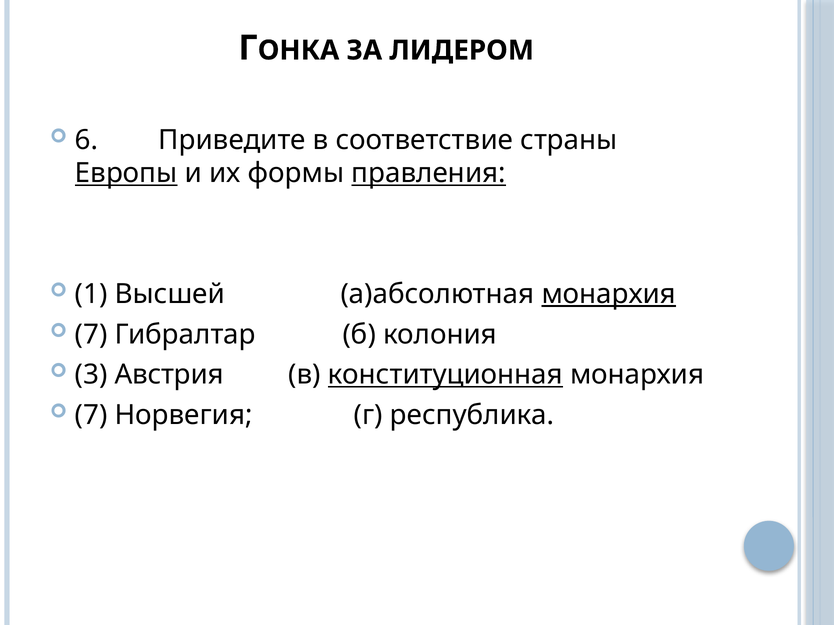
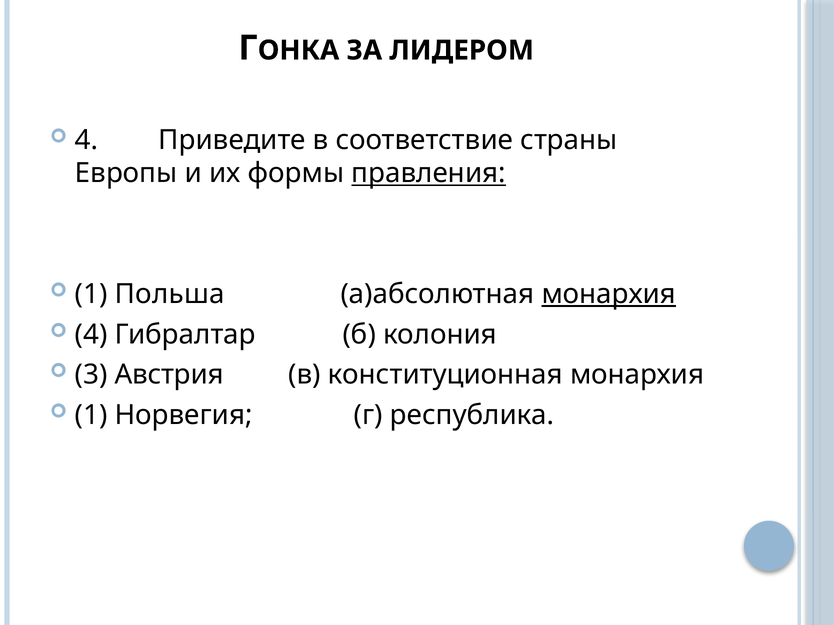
6 at (87, 140): 6 -> 4
Европы underline: present -> none
Высшей: Высшей -> Польша
7 at (91, 335): 7 -> 4
конституционная underline: present -> none
7 at (91, 415): 7 -> 1
